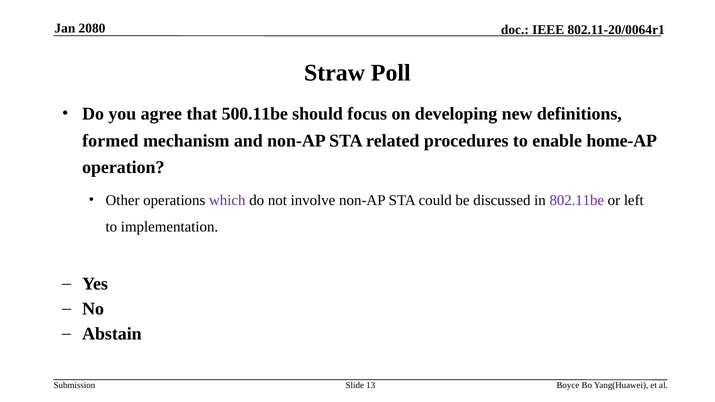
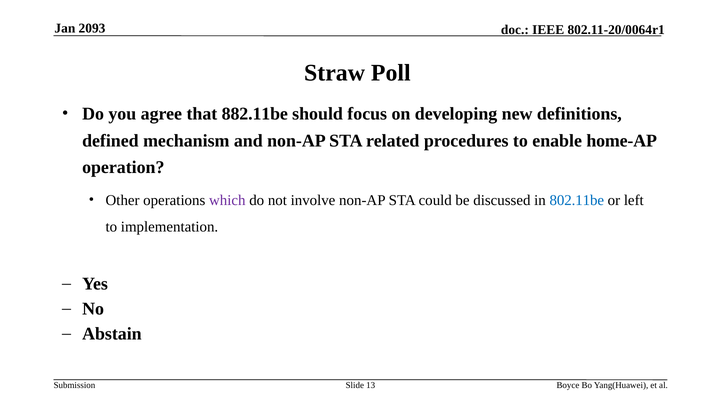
2080: 2080 -> 2093
500.11be: 500.11be -> 882.11be
formed: formed -> defined
802.11be colour: purple -> blue
